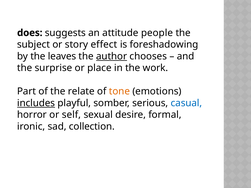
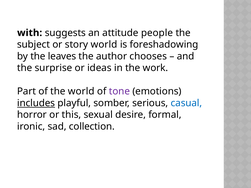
does: does -> with
story effect: effect -> world
author underline: present -> none
place: place -> ideas
the relate: relate -> world
tone colour: orange -> purple
self: self -> this
